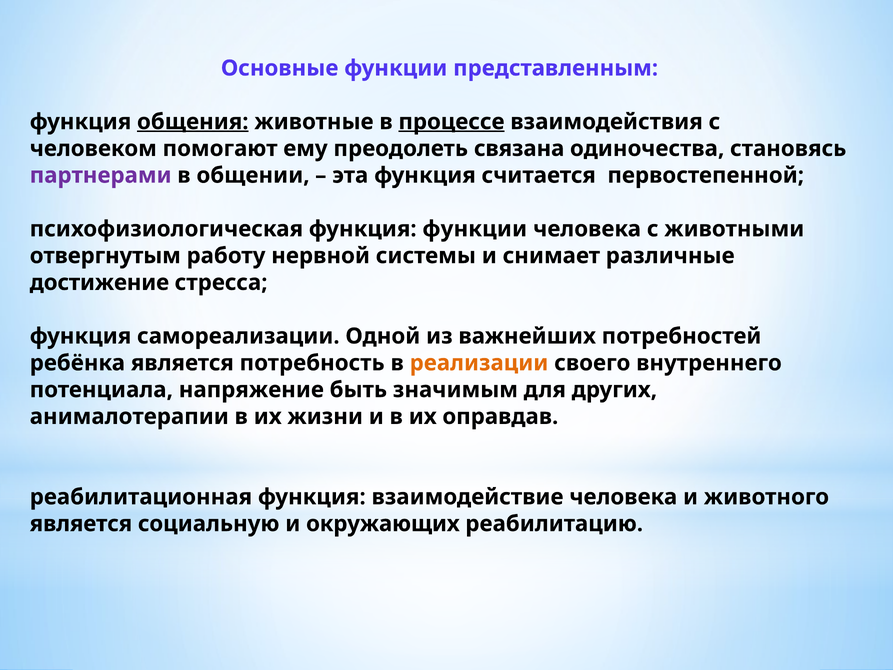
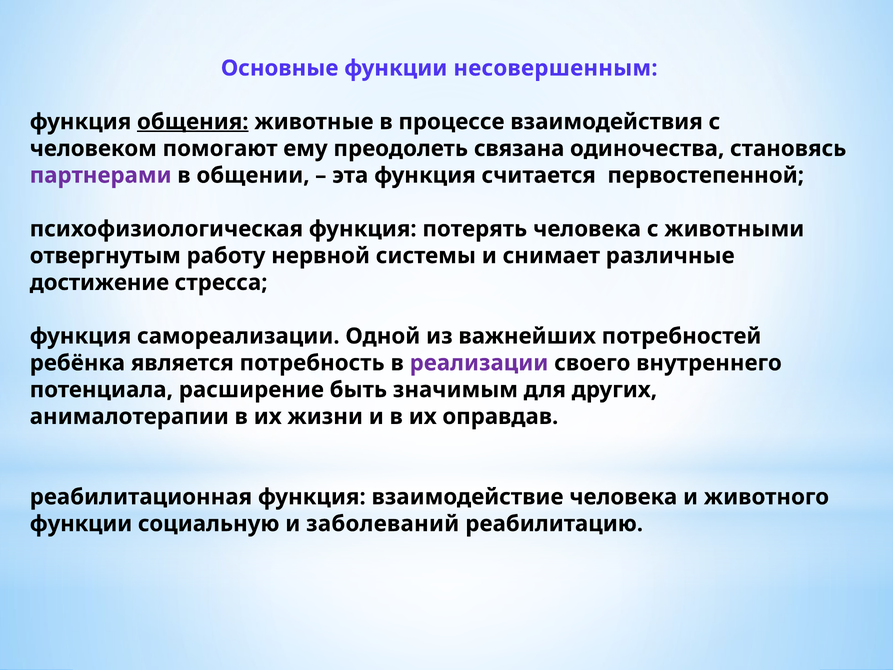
представленным: представленным -> несовершенным
процессе underline: present -> none
функция функции: функции -> потерять
реализации colour: orange -> purple
напряжение: напряжение -> расширение
является at (81, 524): является -> функции
окружающих: окружающих -> заболеваний
